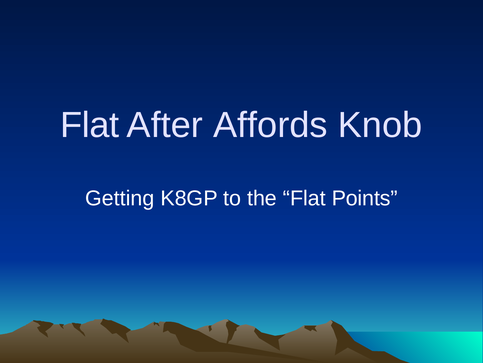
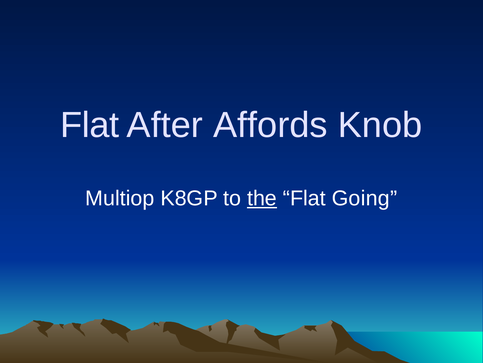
Getting: Getting -> Multiop
the underline: none -> present
Points: Points -> Going
